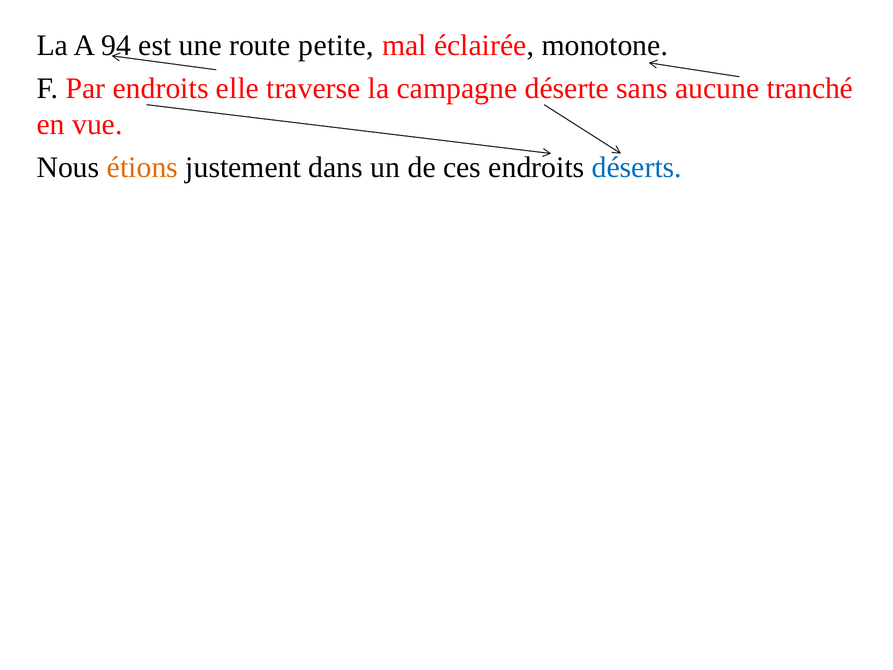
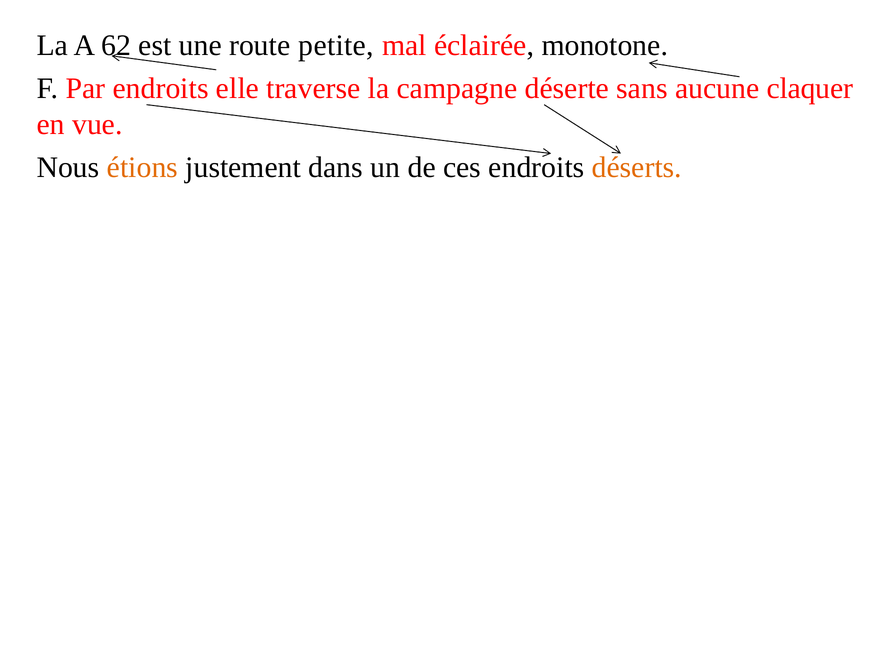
94: 94 -> 62
tranché: tranché -> claquer
déserts colour: blue -> orange
